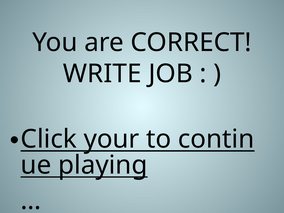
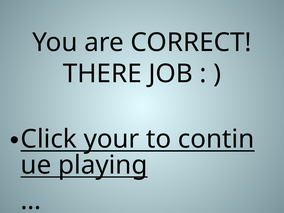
WRITE: WRITE -> THERE
